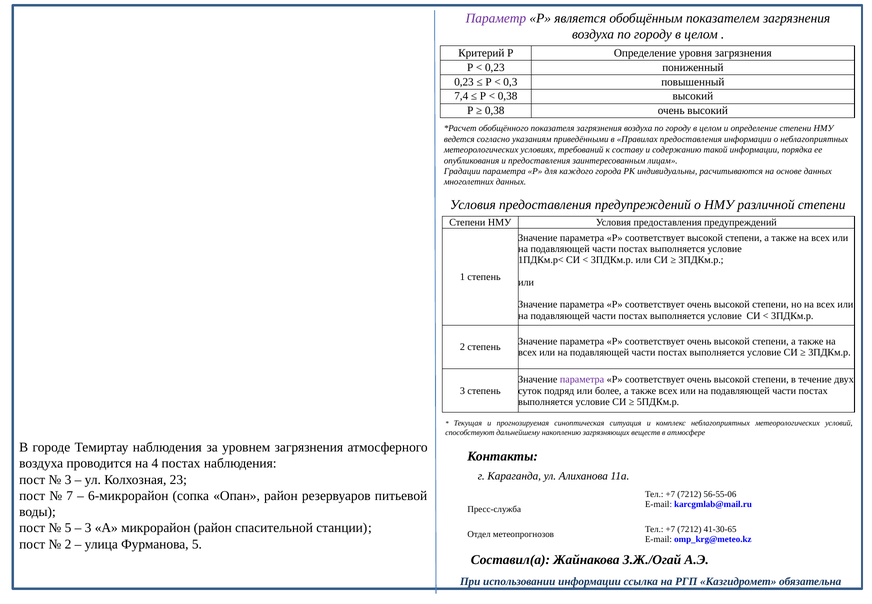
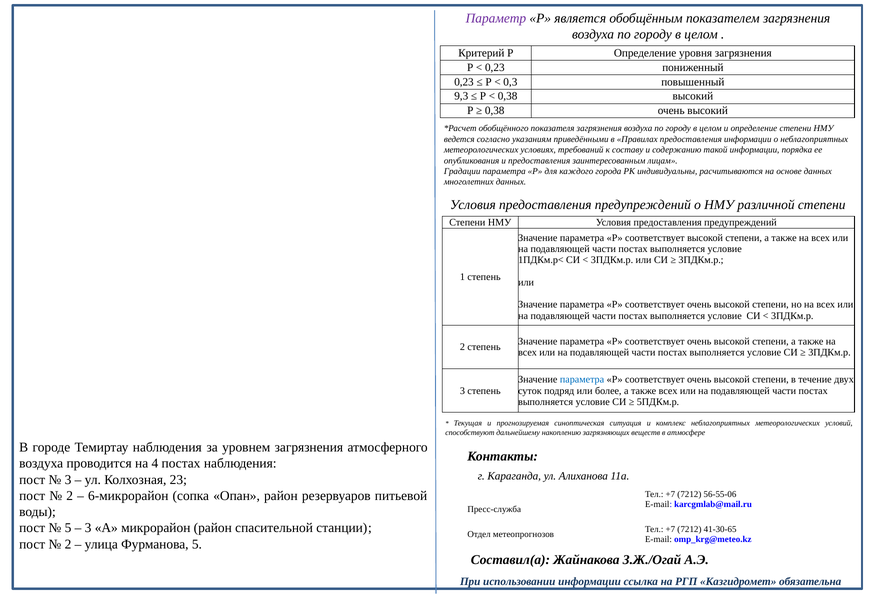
7,4: 7,4 -> 9,3
параметра at (582, 379) colour: purple -> blue
7 at (70, 496): 7 -> 2
